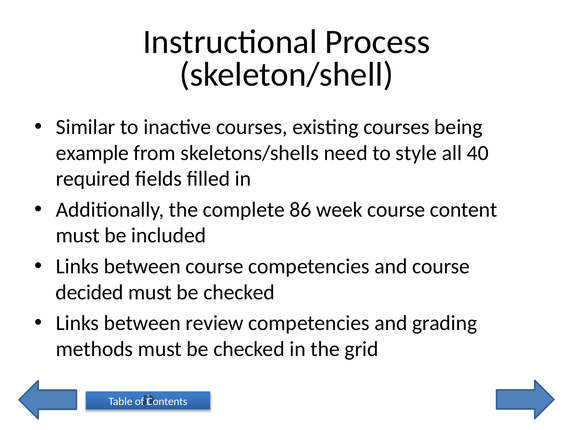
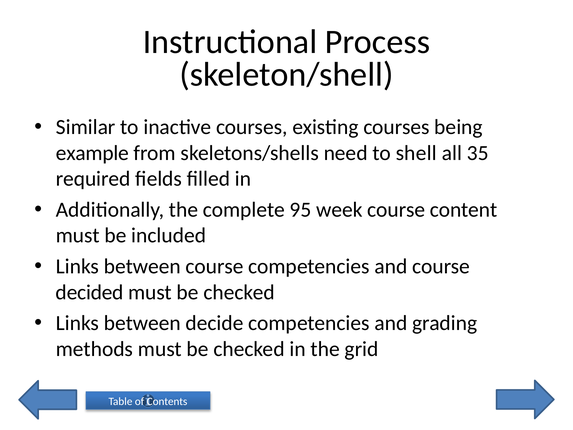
style: style -> shell
40: 40 -> 35
86: 86 -> 95
review: review -> decide
